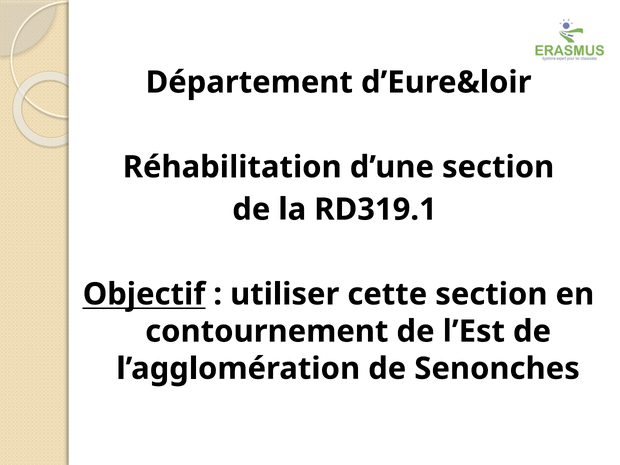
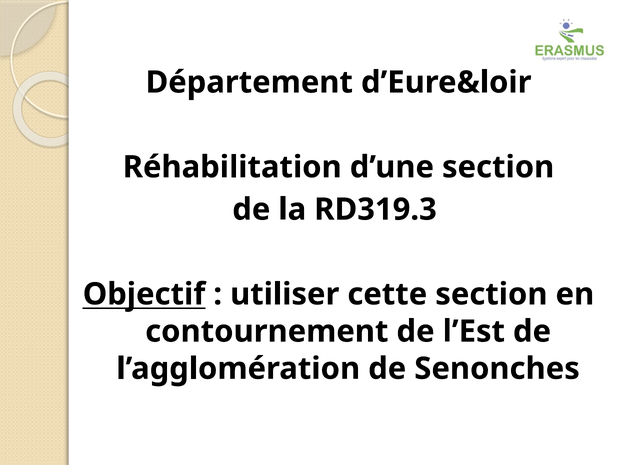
RD319.1: RD319.1 -> RD319.3
